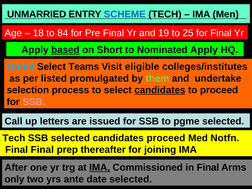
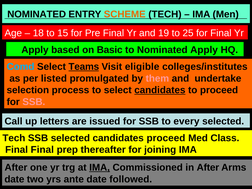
UNMARRIED at (37, 14): UNMARRIED -> NOMINATED
SCHEME colour: blue -> orange
84: 84 -> 15
based underline: present -> none
Short: Short -> Basic
Teams underline: none -> present
them colour: light green -> pink
pgme: pgme -> every
Notfn: Notfn -> Class
in Final: Final -> After
only at (14, 179): only -> date
date selected: selected -> followed
